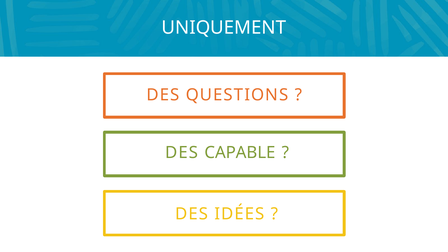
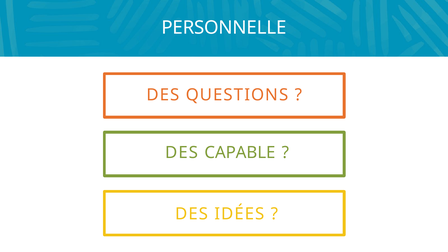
UNIQUEMENT: UNIQUEMENT -> PERSONNELLE
